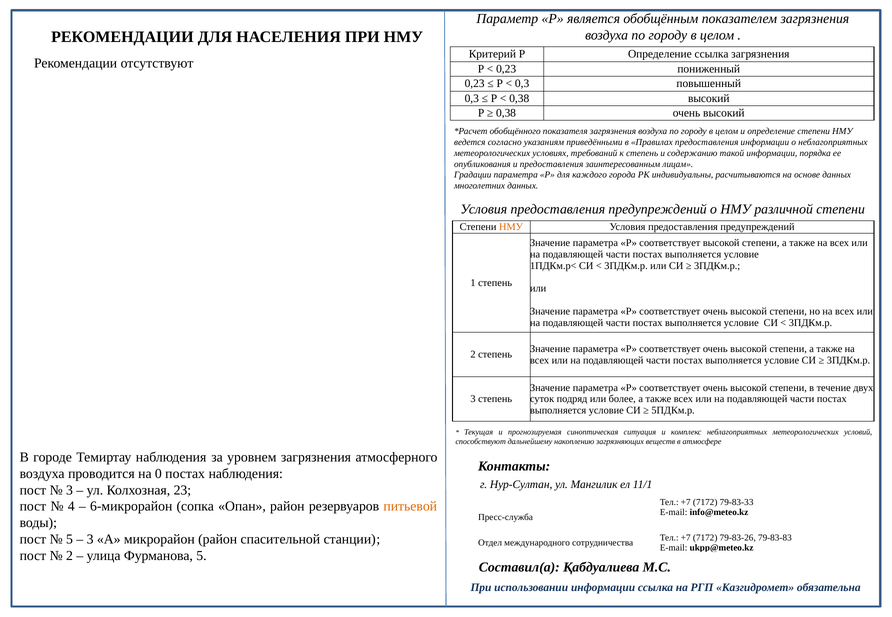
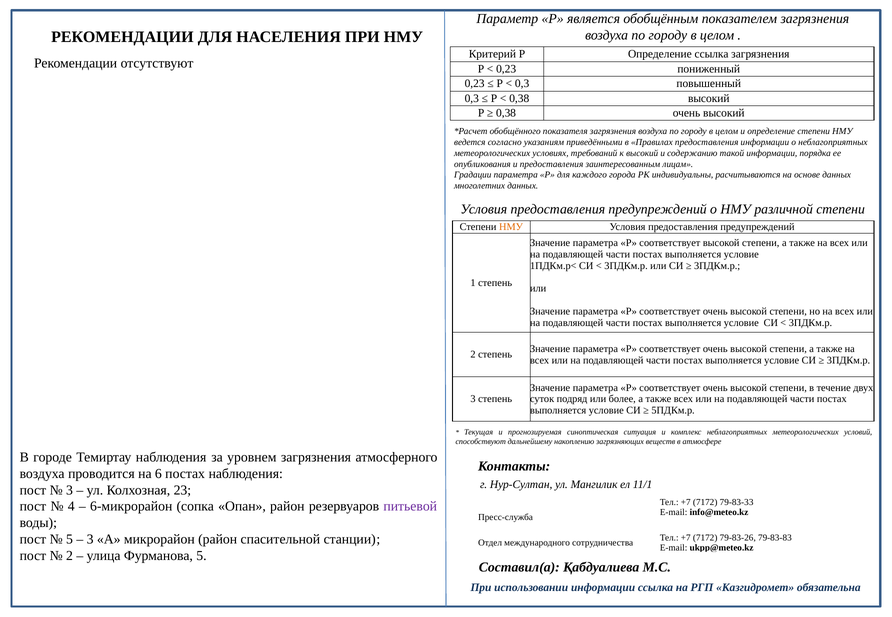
к степень: степень -> высокий
0: 0 -> 6
питьевой colour: orange -> purple
